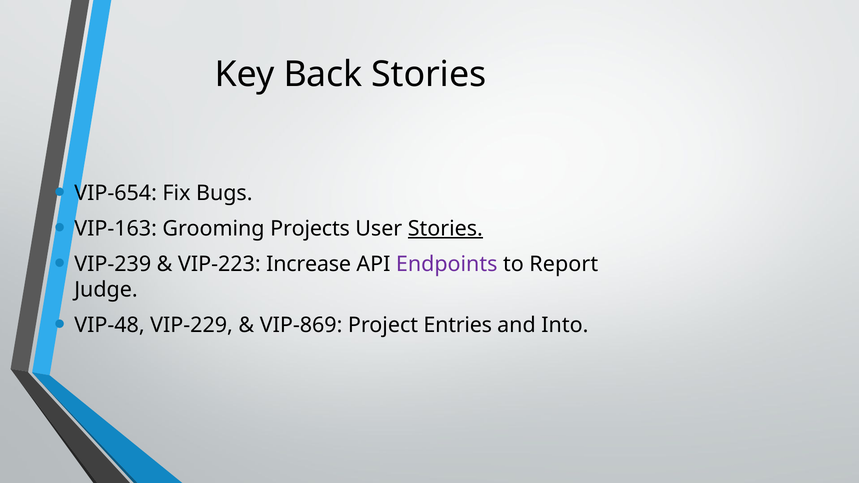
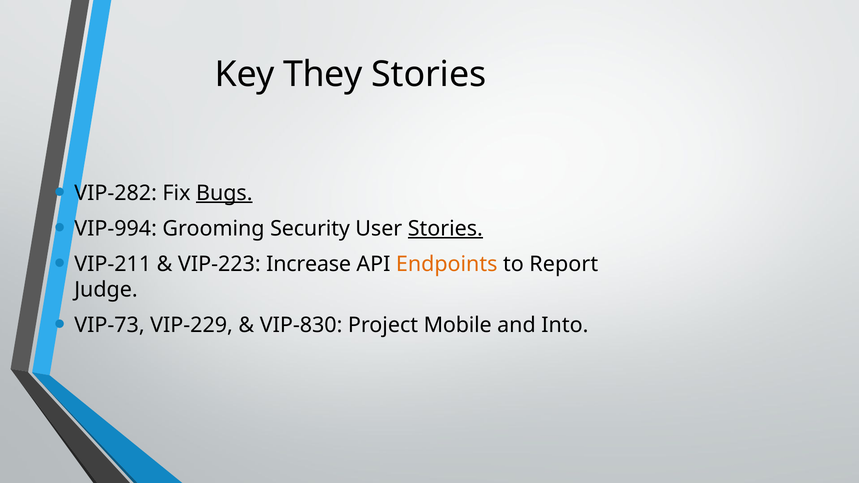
Back: Back -> They
VIP-654: VIP-654 -> VIP-282
Bugs underline: none -> present
VIP-163: VIP-163 -> VIP-994
Projects: Projects -> Security
VIP-239: VIP-239 -> VIP-211
Endpoints colour: purple -> orange
VIP-48: VIP-48 -> VIP-73
VIP-869: VIP-869 -> VIP-830
Entries: Entries -> Mobile
